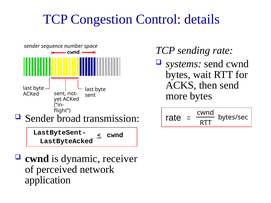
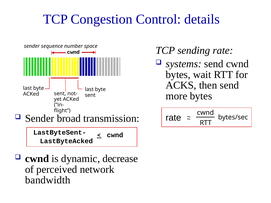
receiver: receiver -> decrease
application: application -> bandwidth
